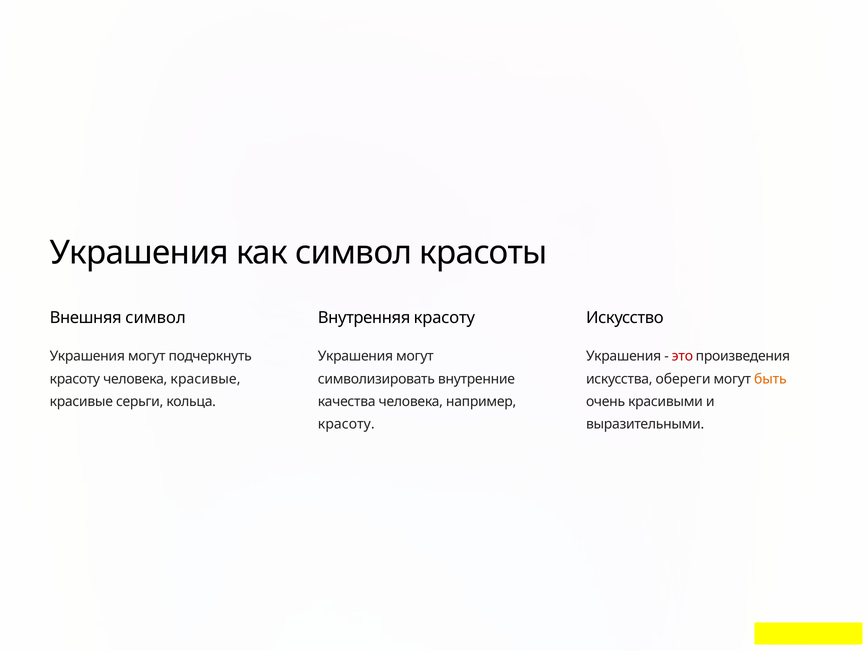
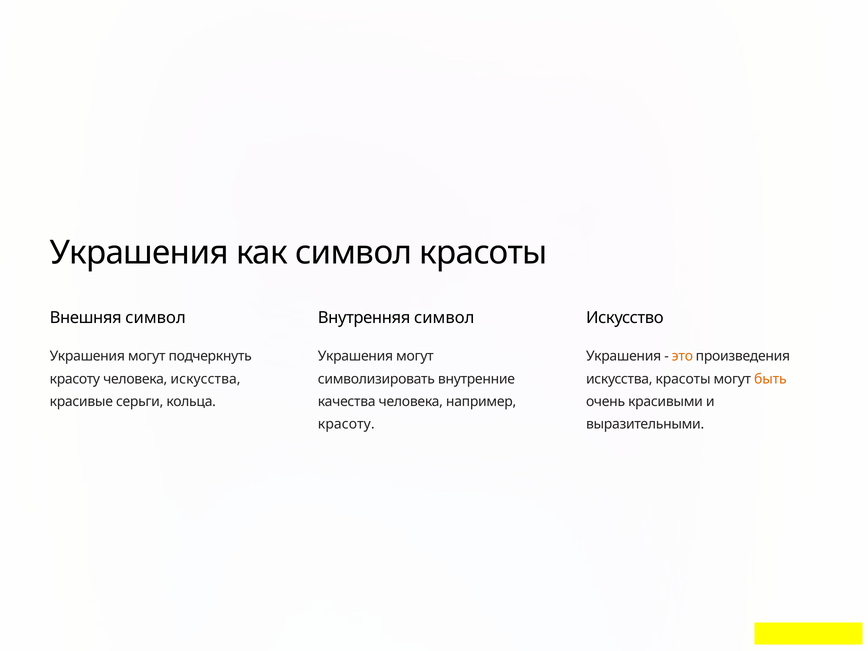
Внутренняя красоту: красоту -> символ
это colour: red -> orange
человека красивые: красивые -> искусства
искусства обереги: обереги -> красоты
